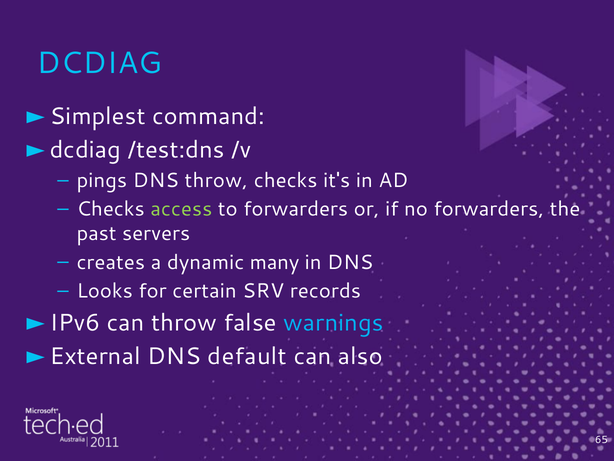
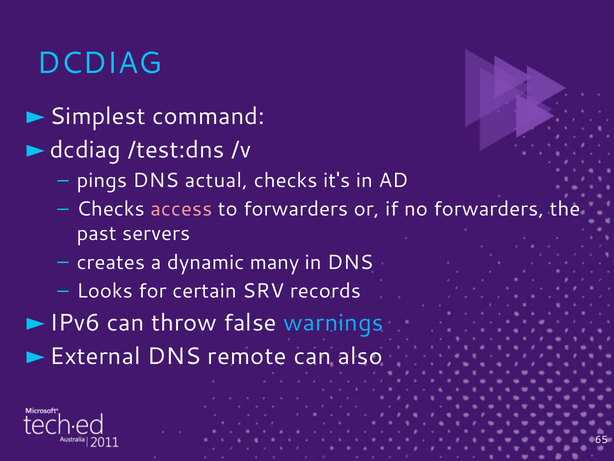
DNS throw: throw -> actual
access colour: light green -> pink
default: default -> remote
